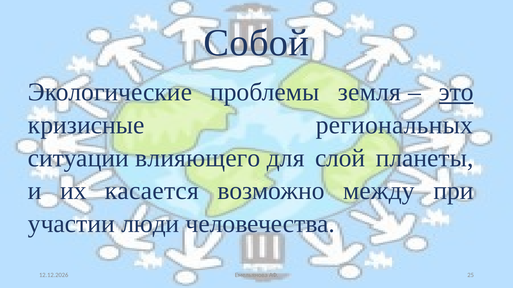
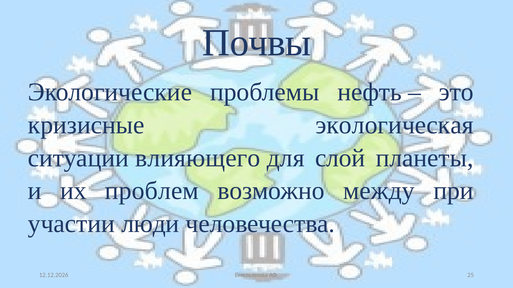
Собой: Собой -> Почвы
земля: земля -> нефть
это underline: present -> none
региональных: региональных -> экологическая
касается: касается -> проблем
